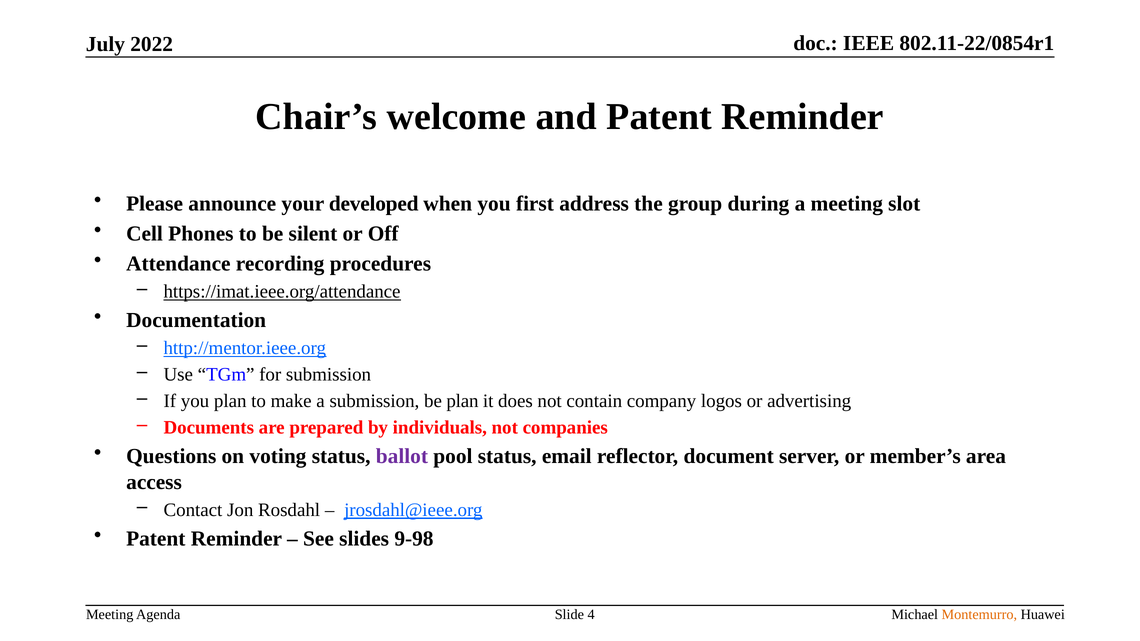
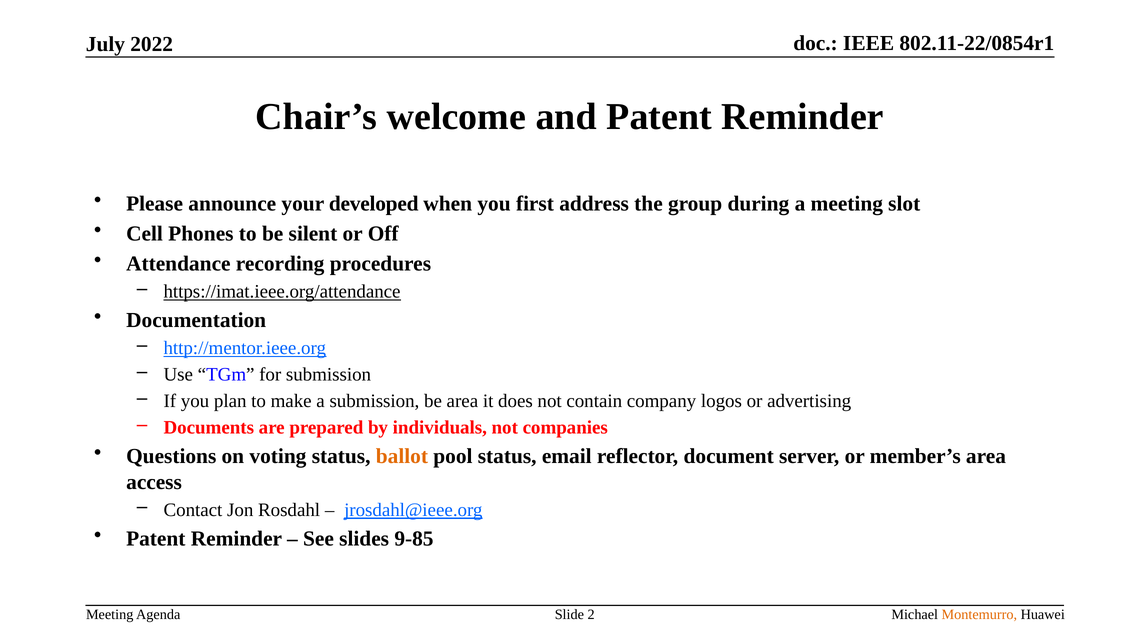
be plan: plan -> area
ballot colour: purple -> orange
9-98: 9-98 -> 9-85
4: 4 -> 2
